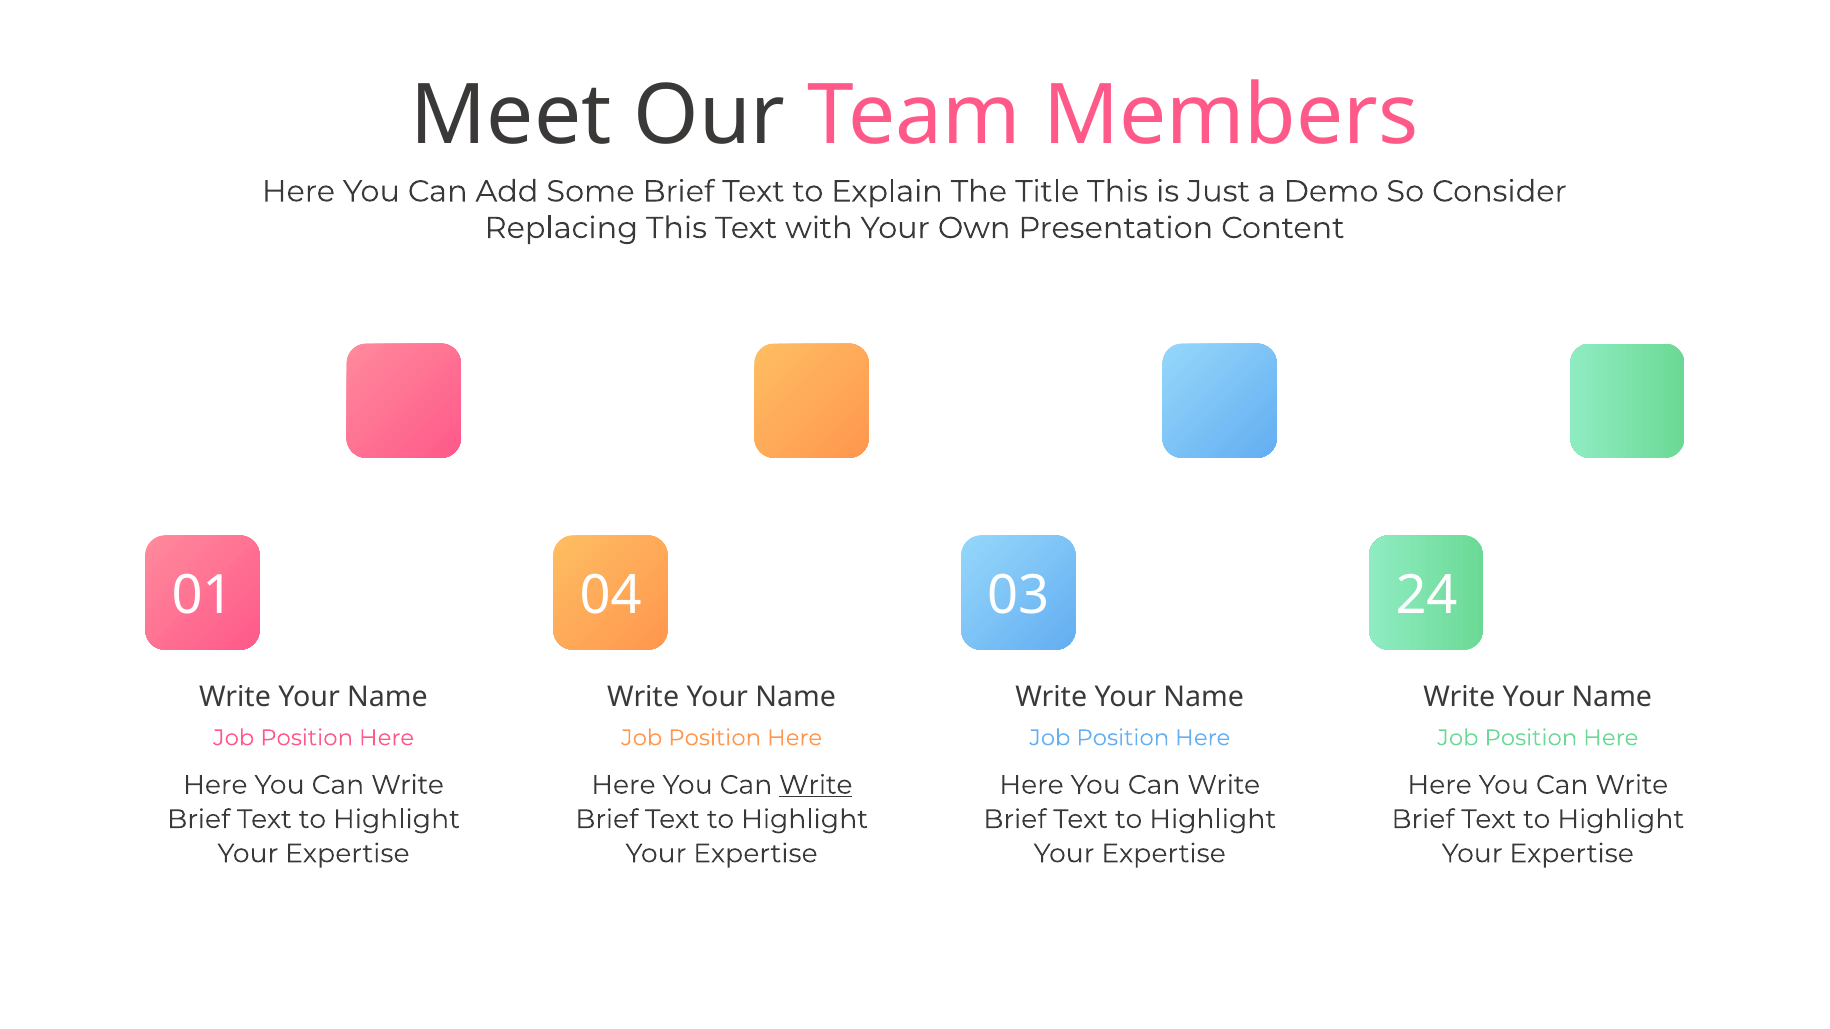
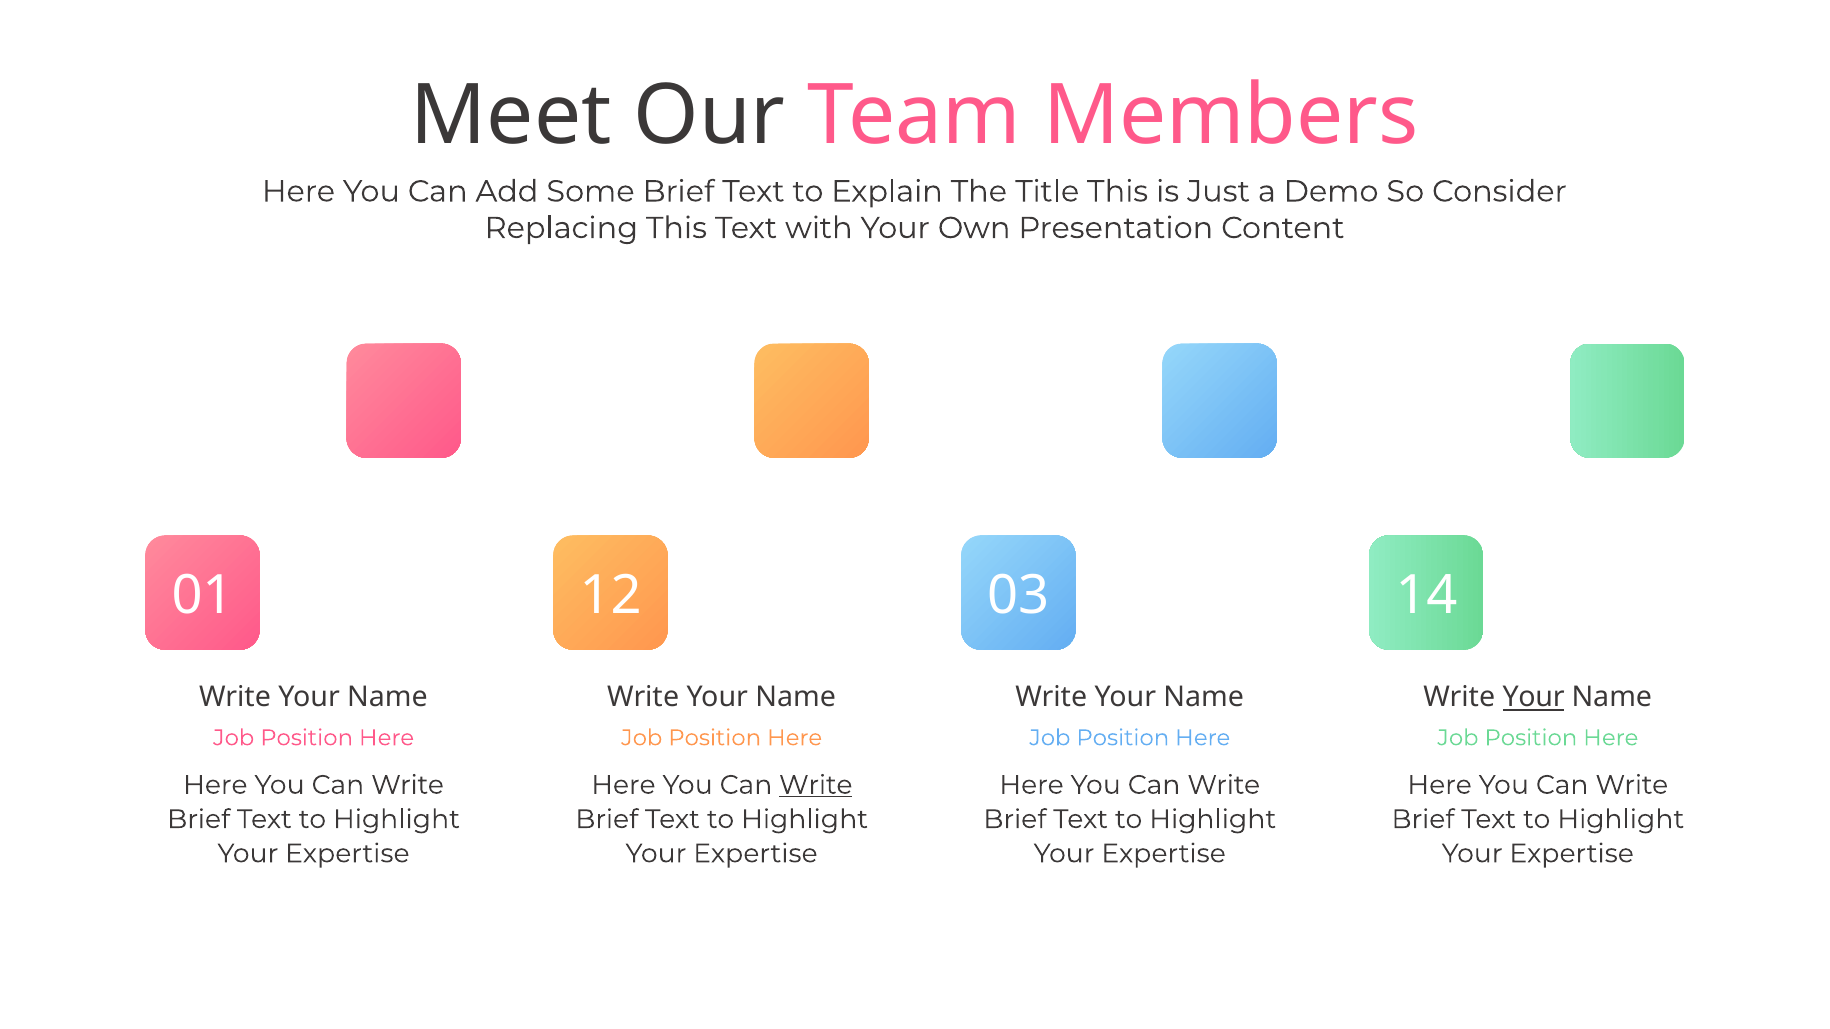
04: 04 -> 12
24: 24 -> 14
Your at (1534, 698) underline: none -> present
